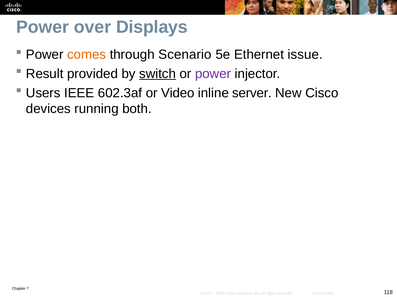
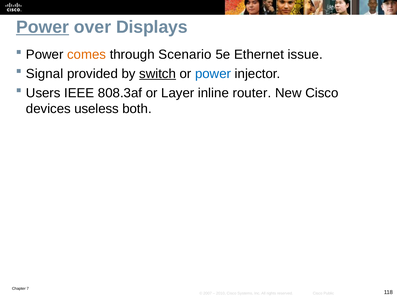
Power at (43, 27) underline: none -> present
Result: Result -> Signal
power at (213, 74) colour: purple -> blue
602.3af: 602.3af -> 808.3af
Video: Video -> Layer
server: server -> router
running: running -> useless
